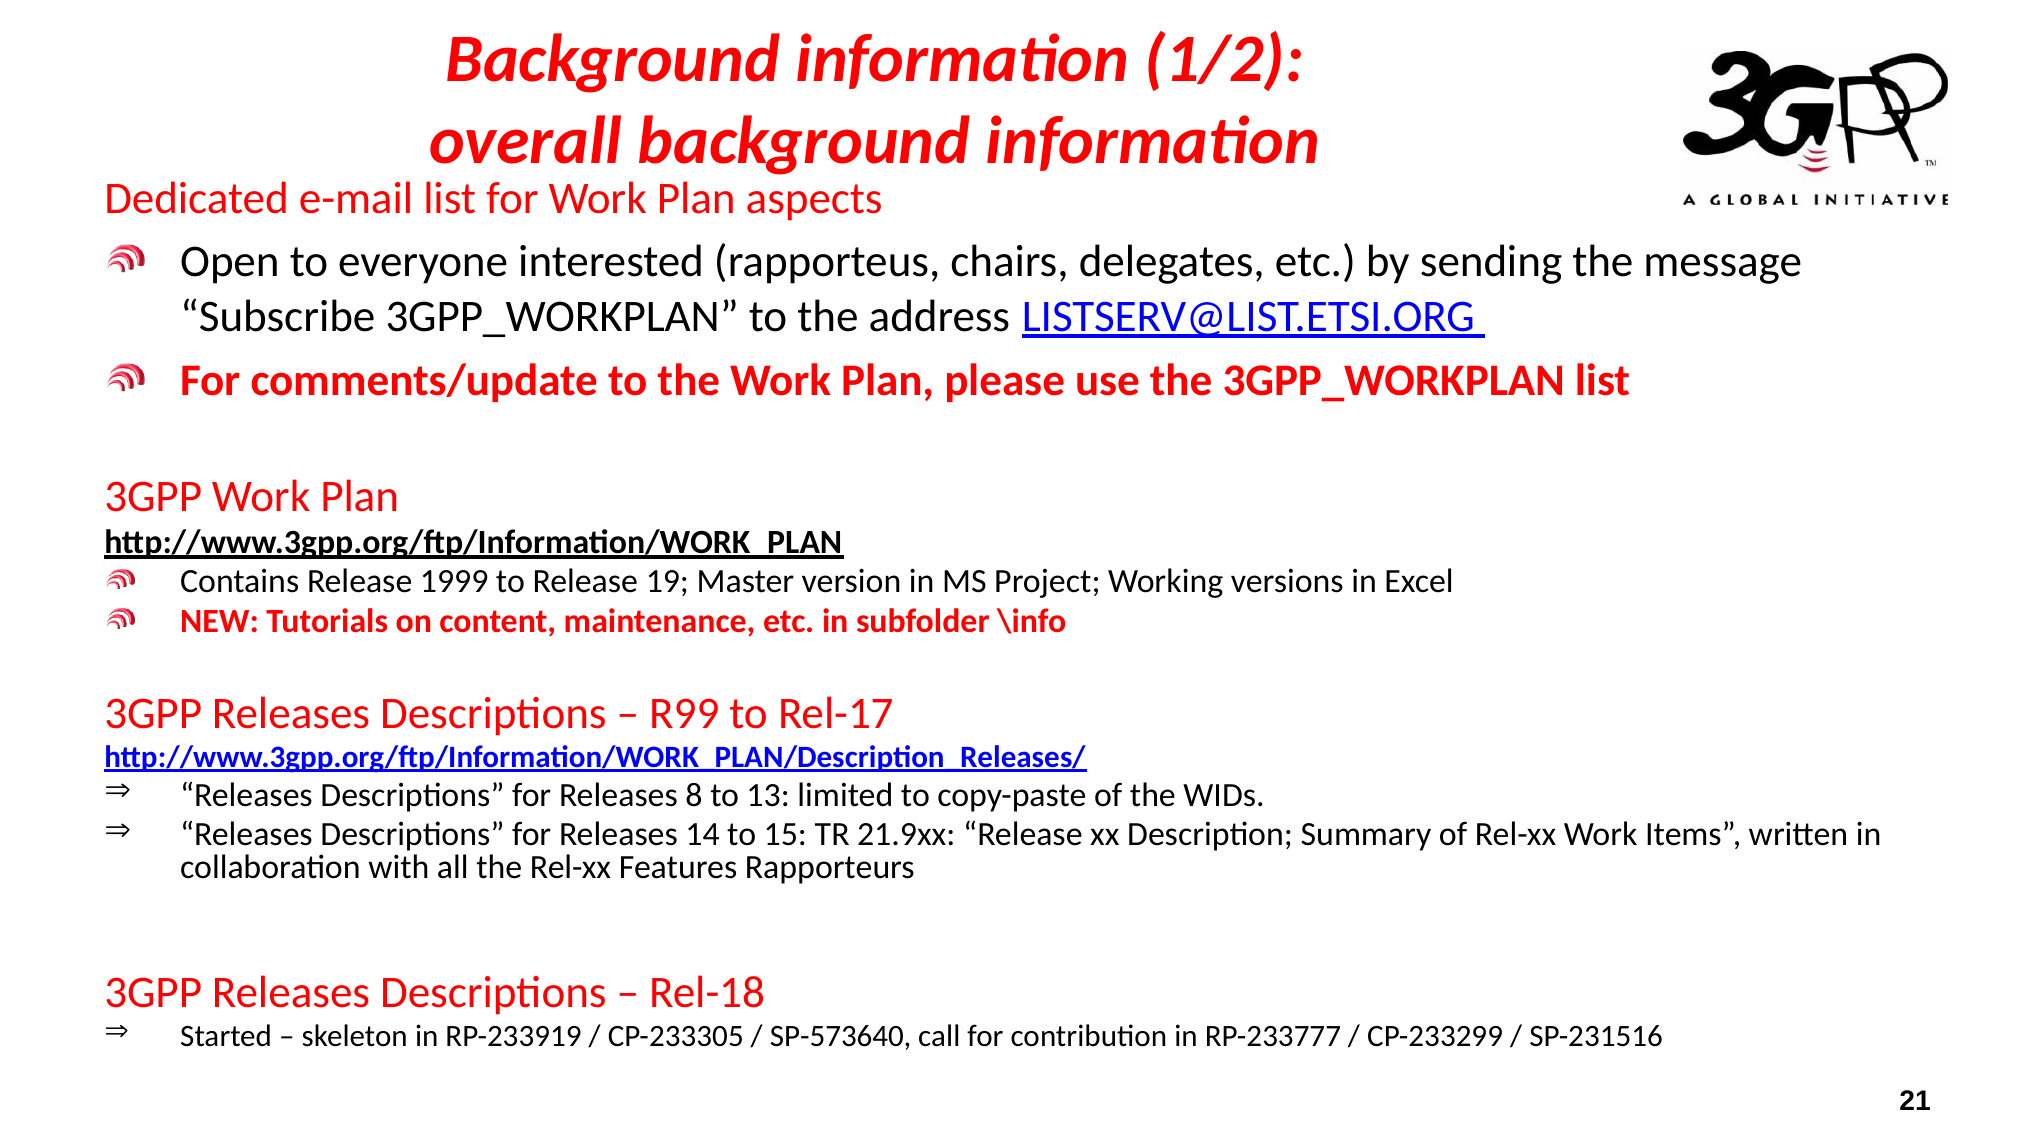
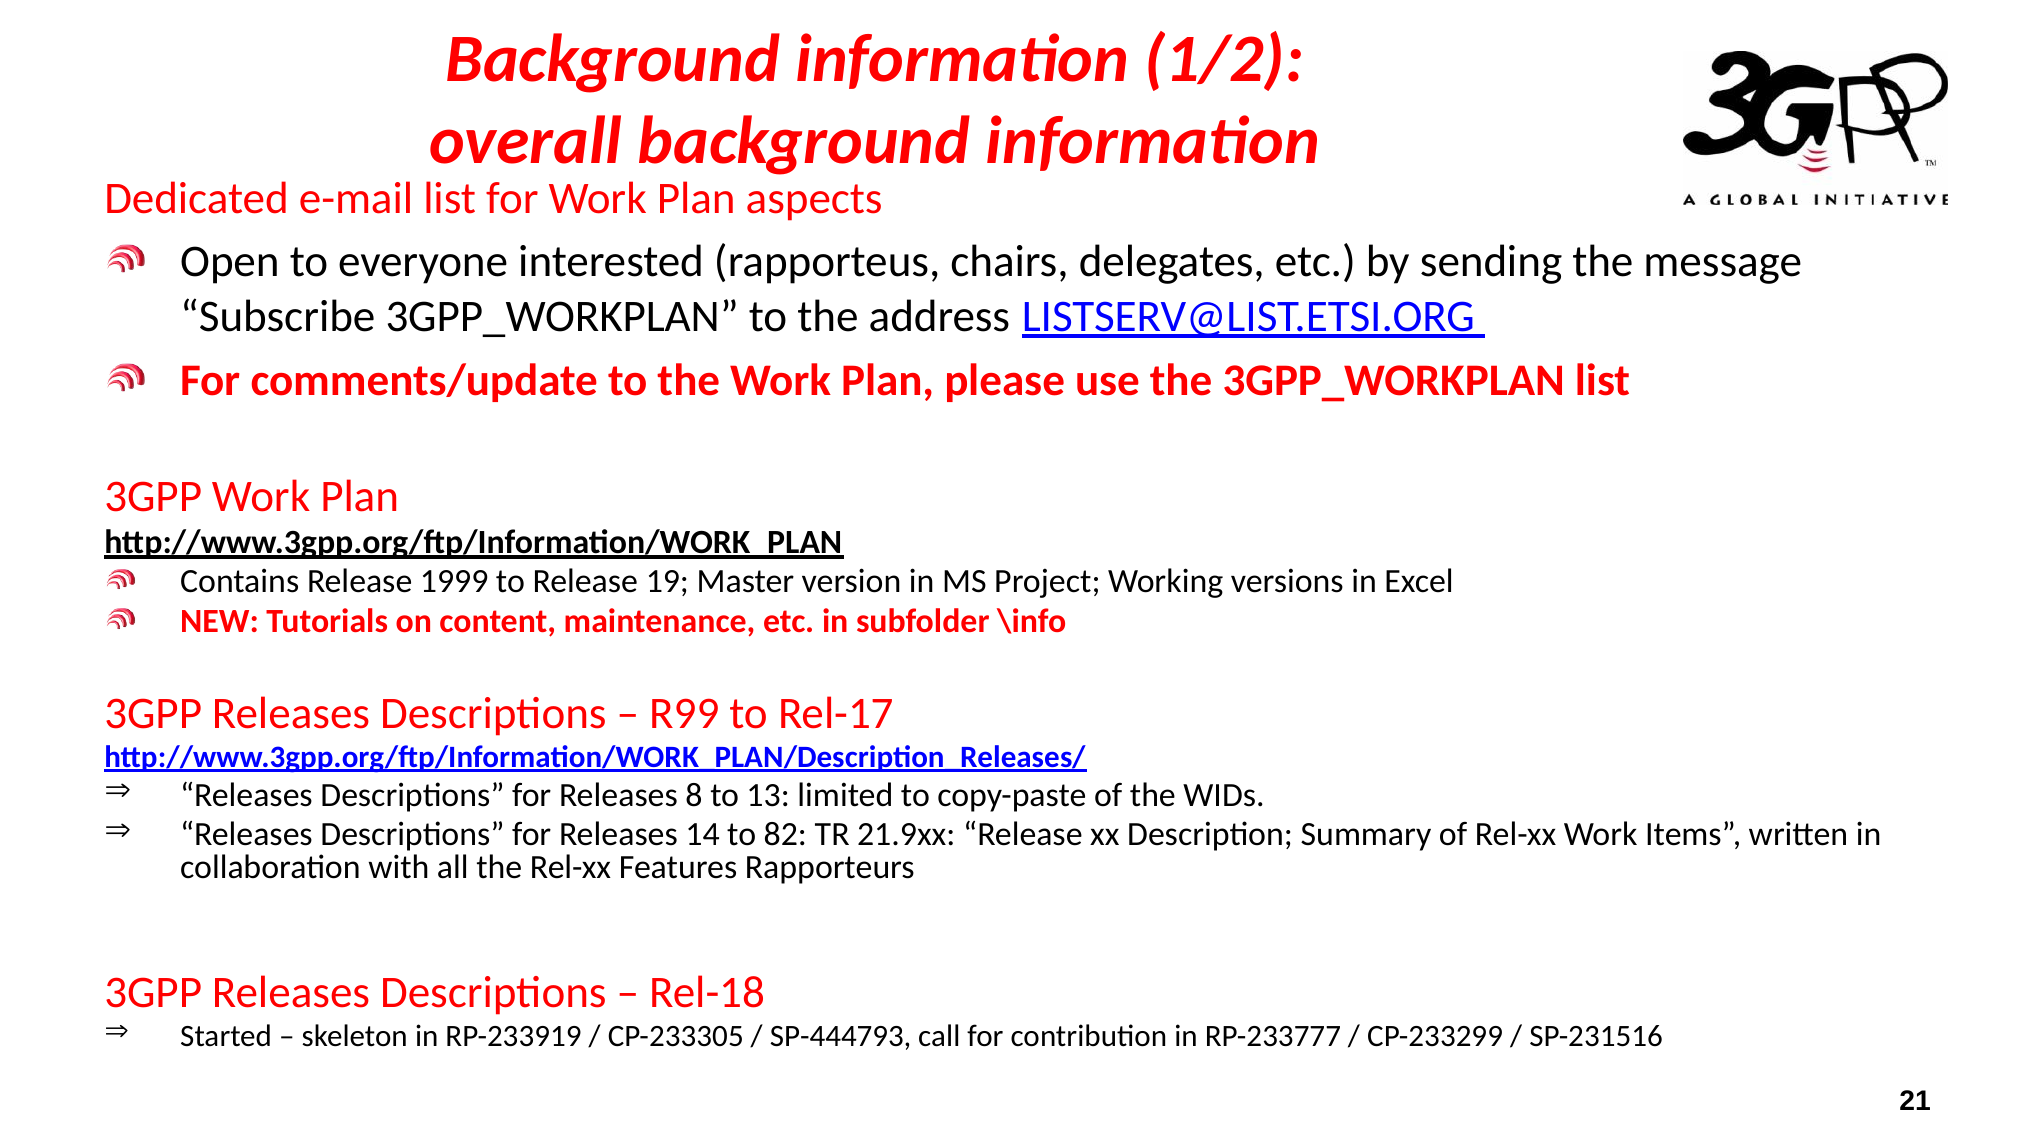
15: 15 -> 82
SP-573640: SP-573640 -> SP-444793
